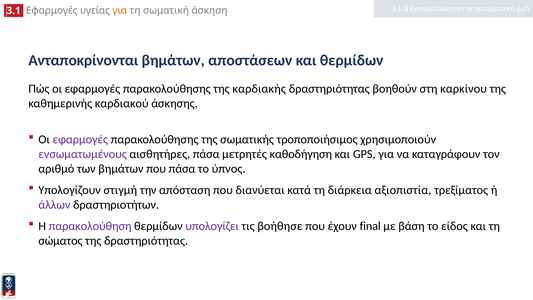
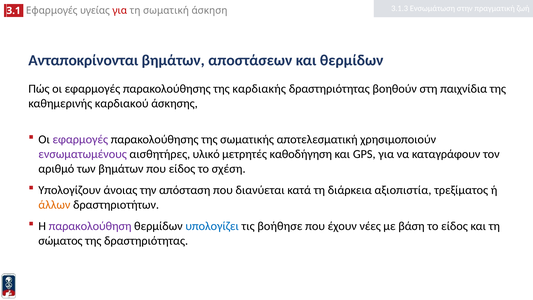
για at (120, 11) colour: orange -> red
καρκίνου: καρκίνου -> παιχνίδια
τροποποιήσιμος: τροποποιήσιμος -> αποτελεσματική
αισθητήρες πάσα: πάσα -> υλικό
που πάσα: πάσα -> είδος
ύπνος: ύπνος -> σχέση
στιγμή: στιγμή -> άνοιας
άλλων colour: purple -> orange
υπολογίζει colour: purple -> blue
final: final -> νέες
